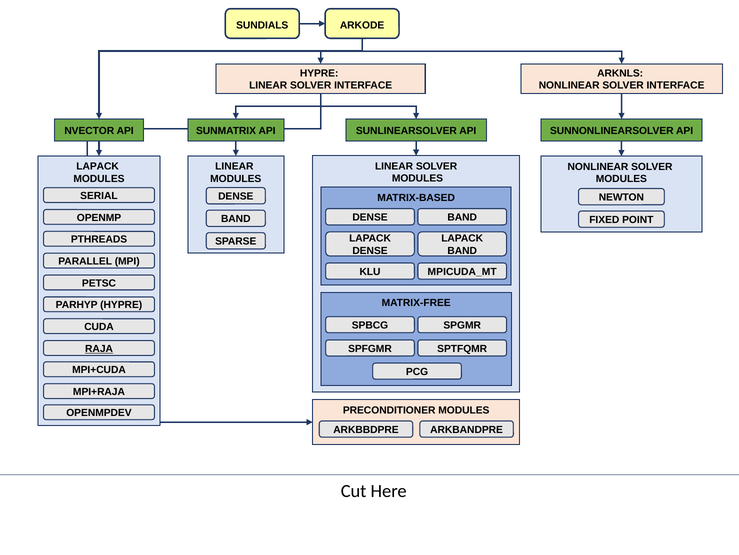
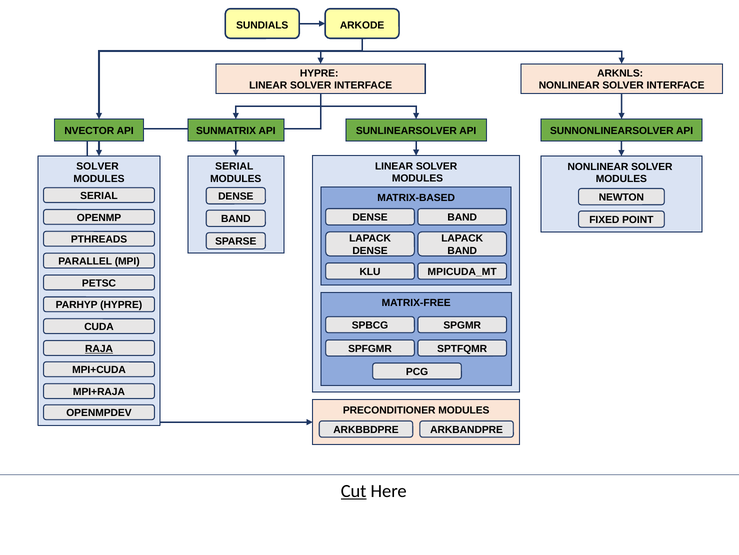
LINEAR at (234, 166): LINEAR -> SERIAL
LAPACK at (98, 166): LAPACK -> SOLVER
Cut underline: none -> present
